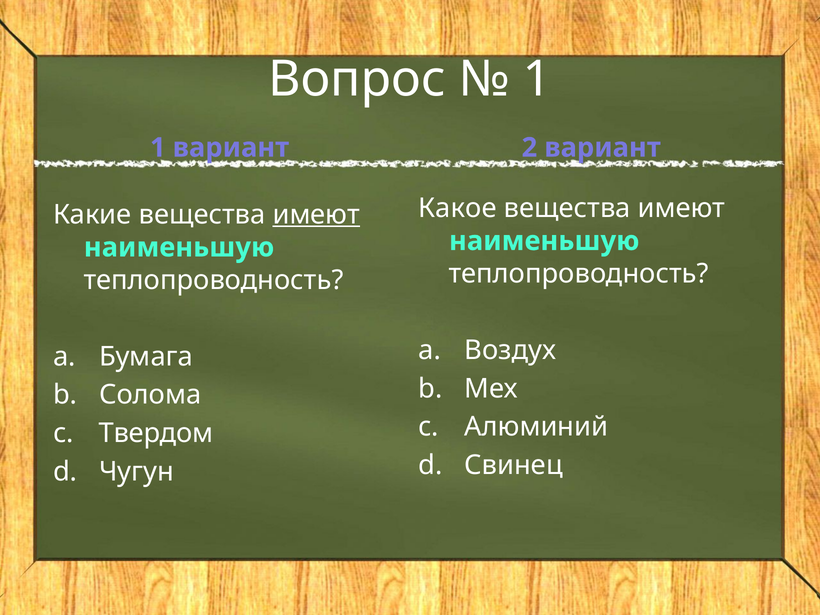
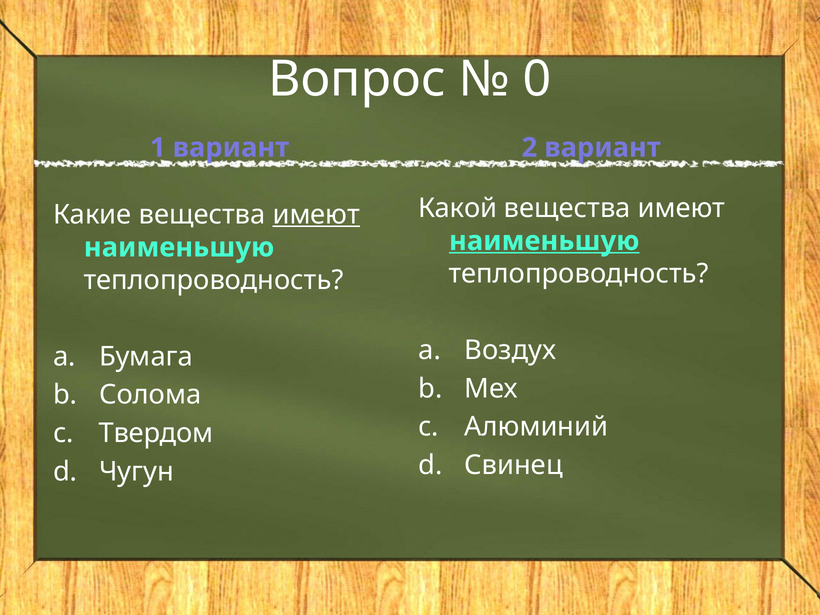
1 at (537, 79): 1 -> 0
Какое: Какое -> Какой
наименьшую at (544, 241) underline: none -> present
